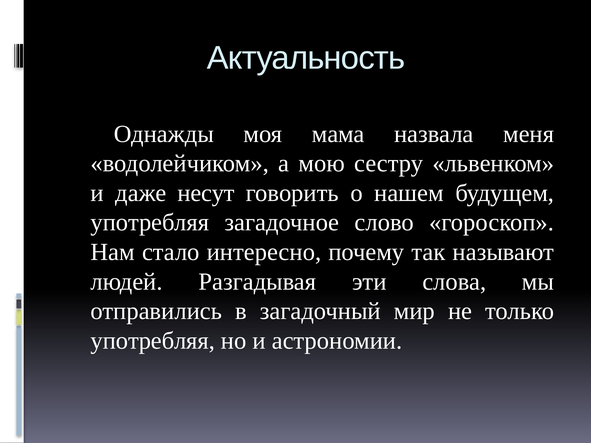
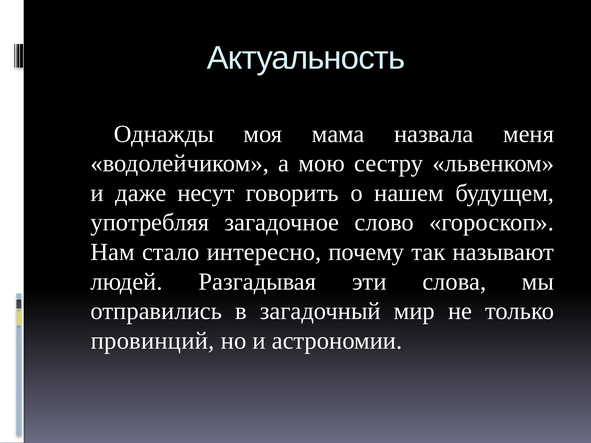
употребляя at (153, 341): употребляя -> провинций
